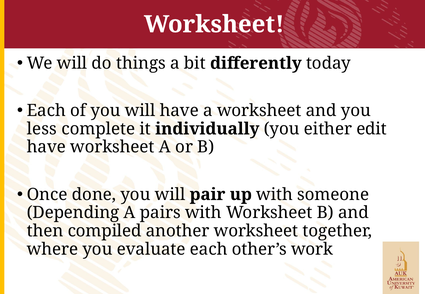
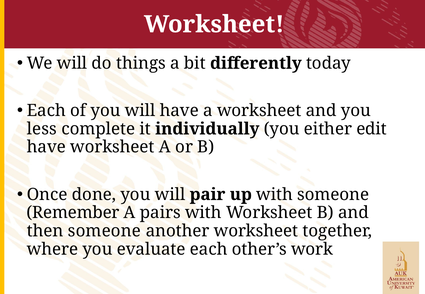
Depending: Depending -> Remember
then compiled: compiled -> someone
